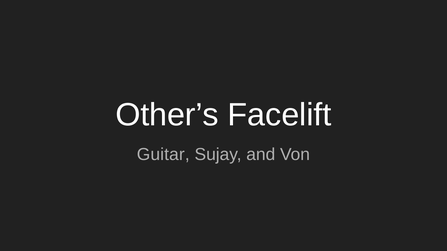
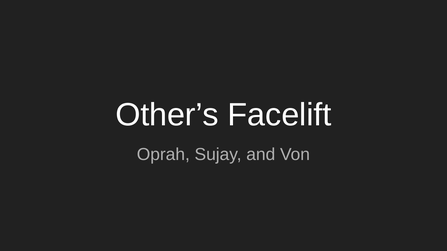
Guitar: Guitar -> Oprah
